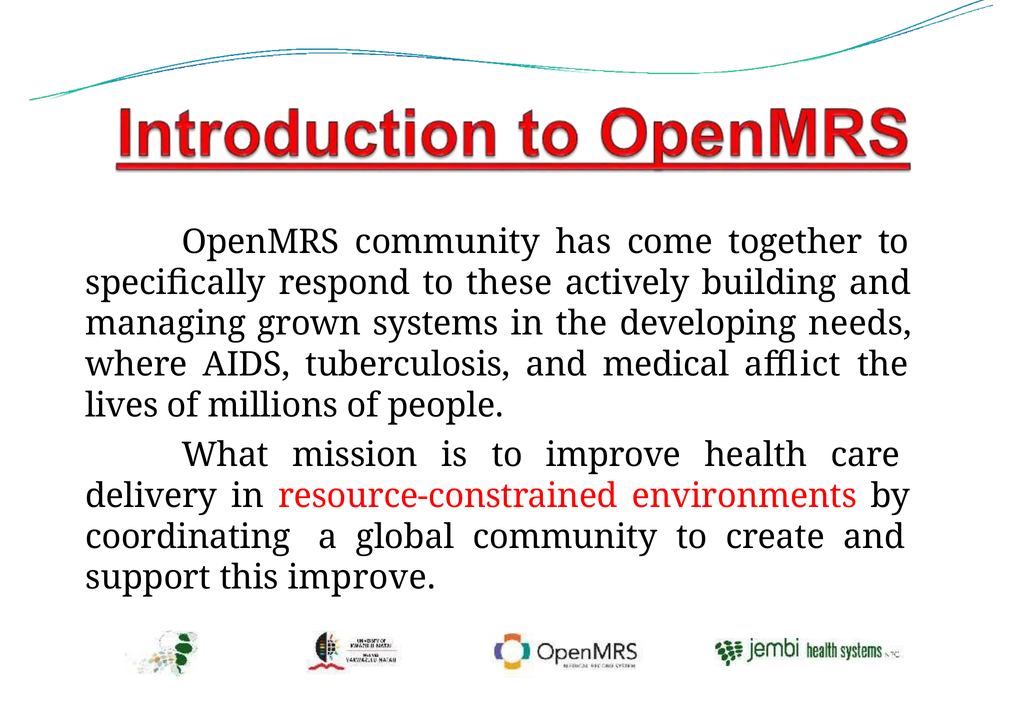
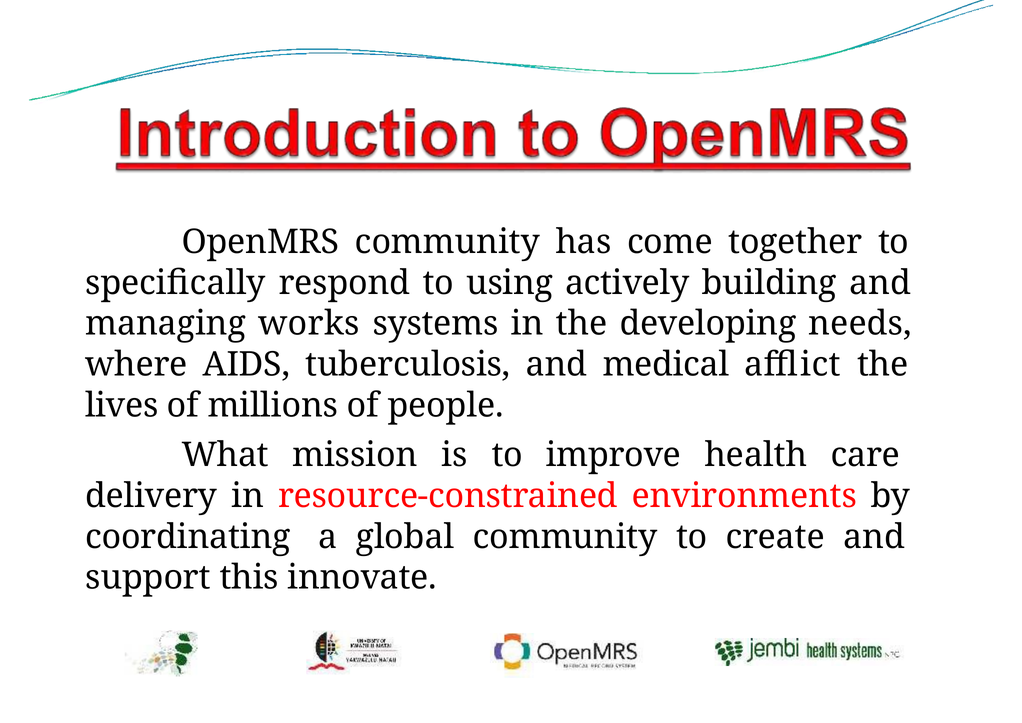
these: these -> using
grown: grown -> works
this improve: improve -> innovate
